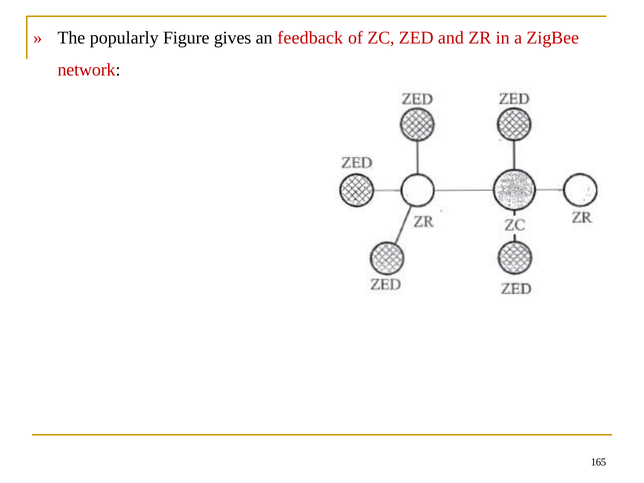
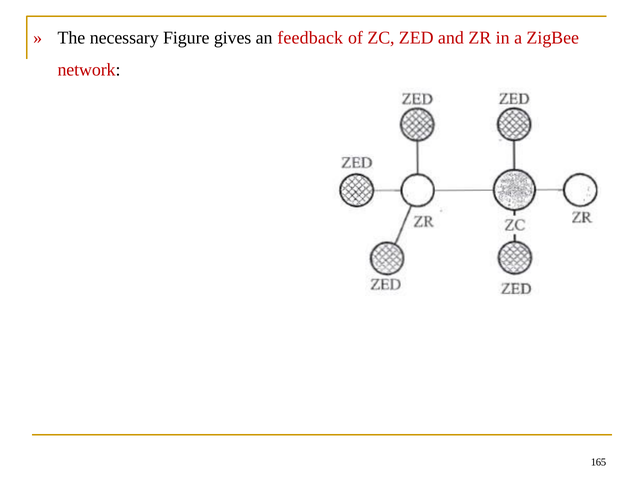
popularly: popularly -> necessary
